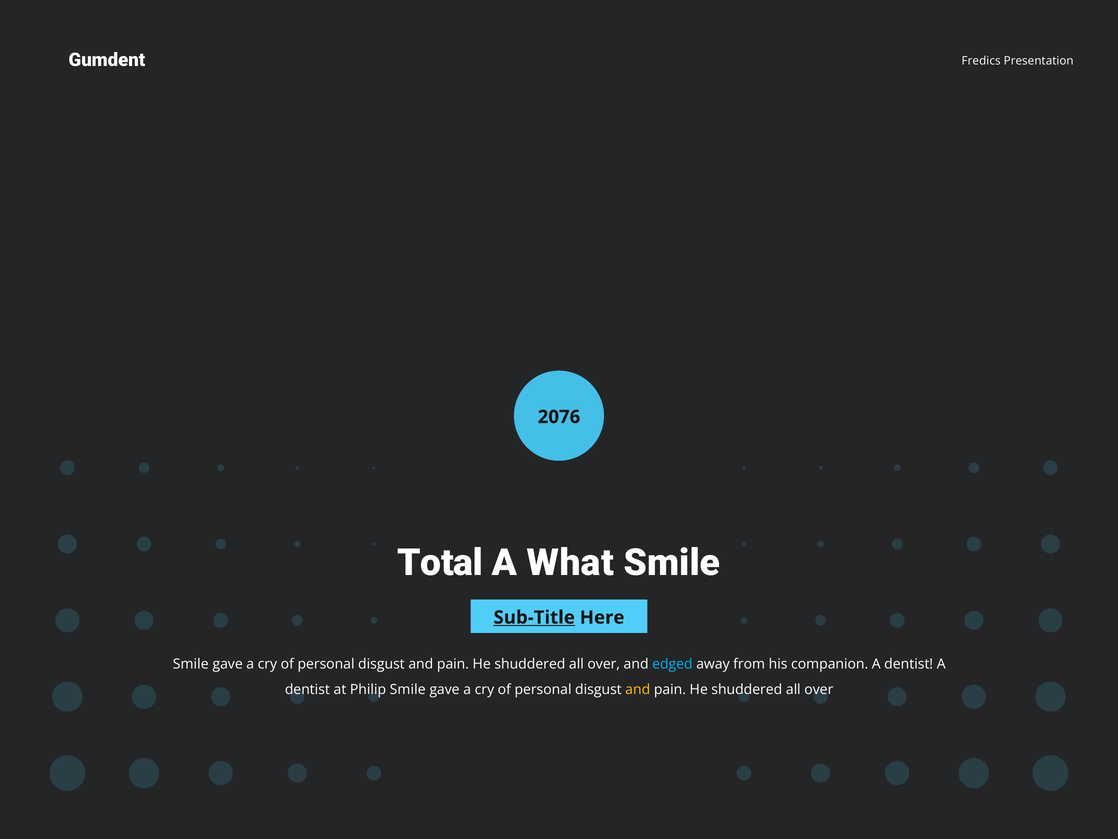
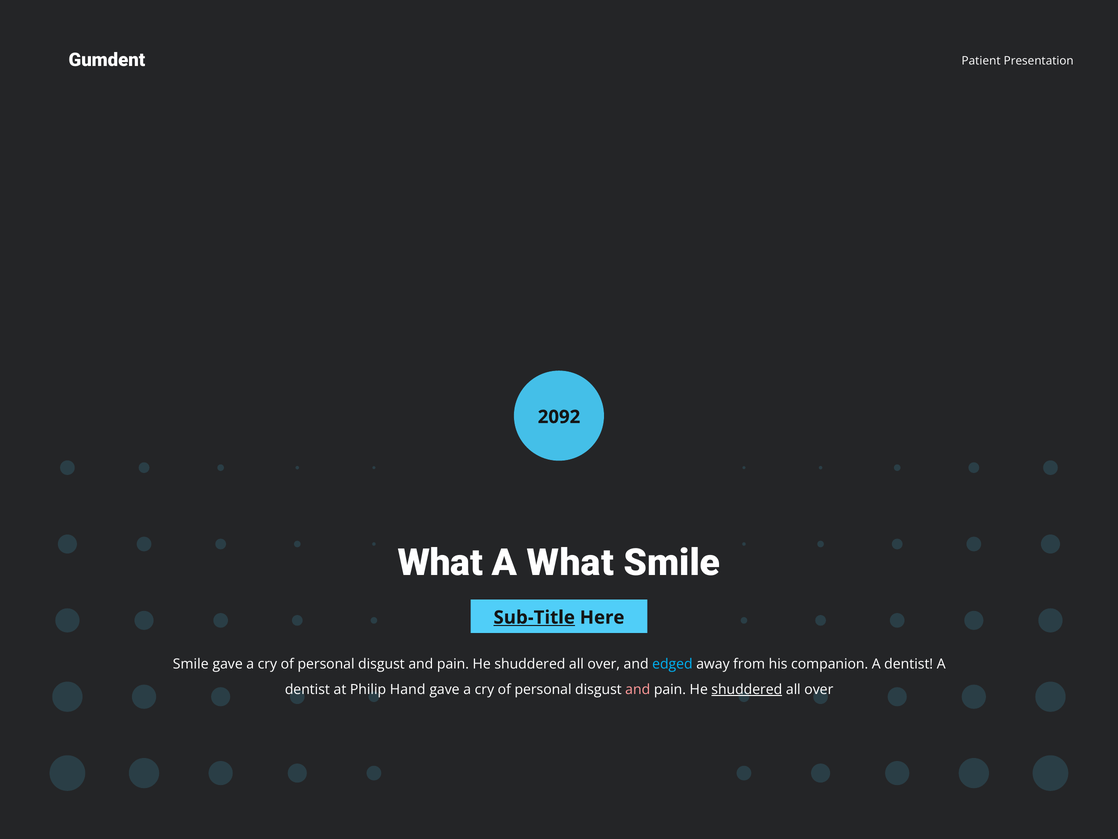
Fredics: Fredics -> Patient
2076: 2076 -> 2092
Total at (440, 563): Total -> What
Philip Smile: Smile -> Hand
and at (638, 689) colour: yellow -> pink
shuddered at (747, 689) underline: none -> present
